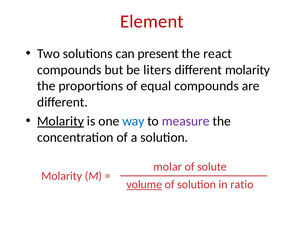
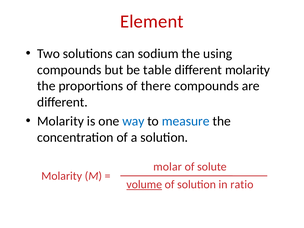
present: present -> sodium
react: react -> using
liters: liters -> table
equal: equal -> there
Molarity at (61, 121) underline: present -> none
measure colour: purple -> blue
